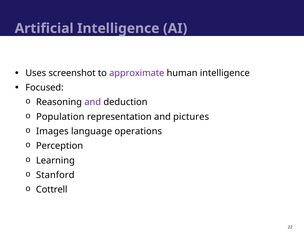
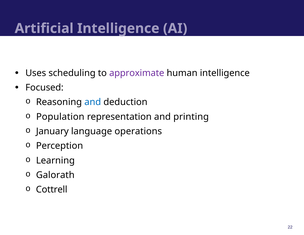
screenshot: screenshot -> scheduling
and at (93, 102) colour: purple -> blue
pictures: pictures -> printing
Images: Images -> January
Stanford: Stanford -> Galorath
